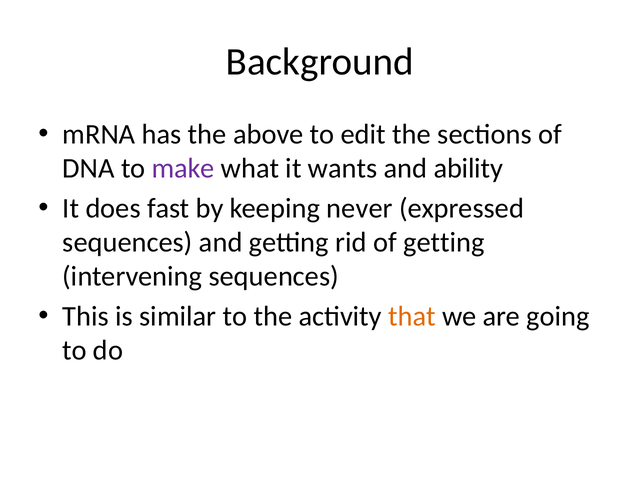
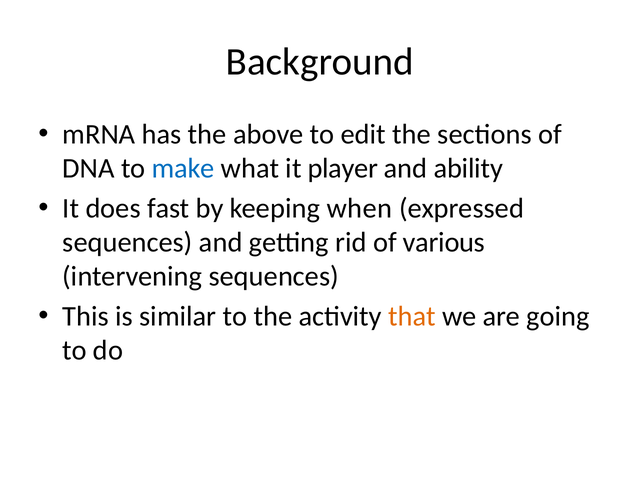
make colour: purple -> blue
wants: wants -> player
never: never -> when
of getting: getting -> various
